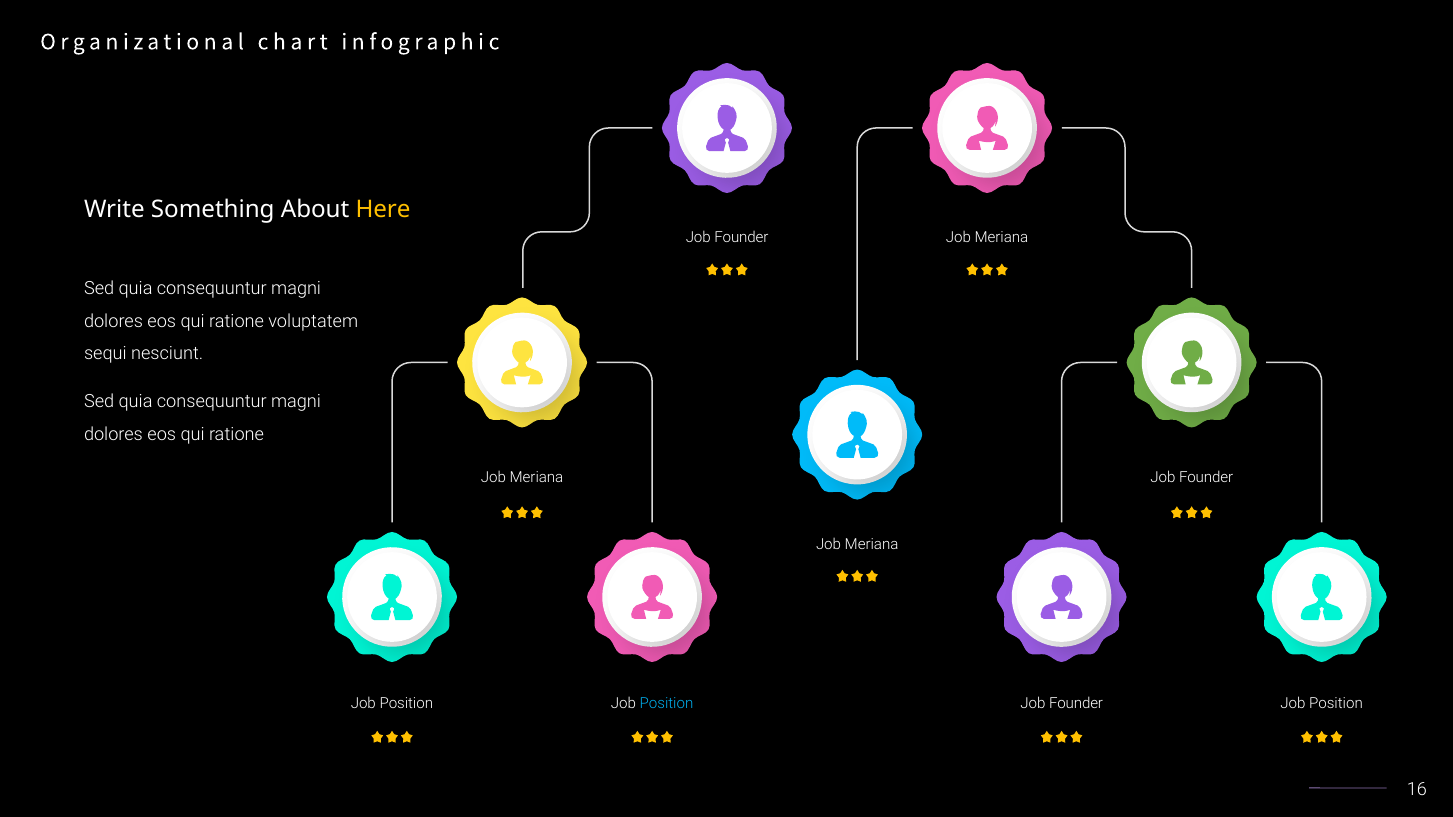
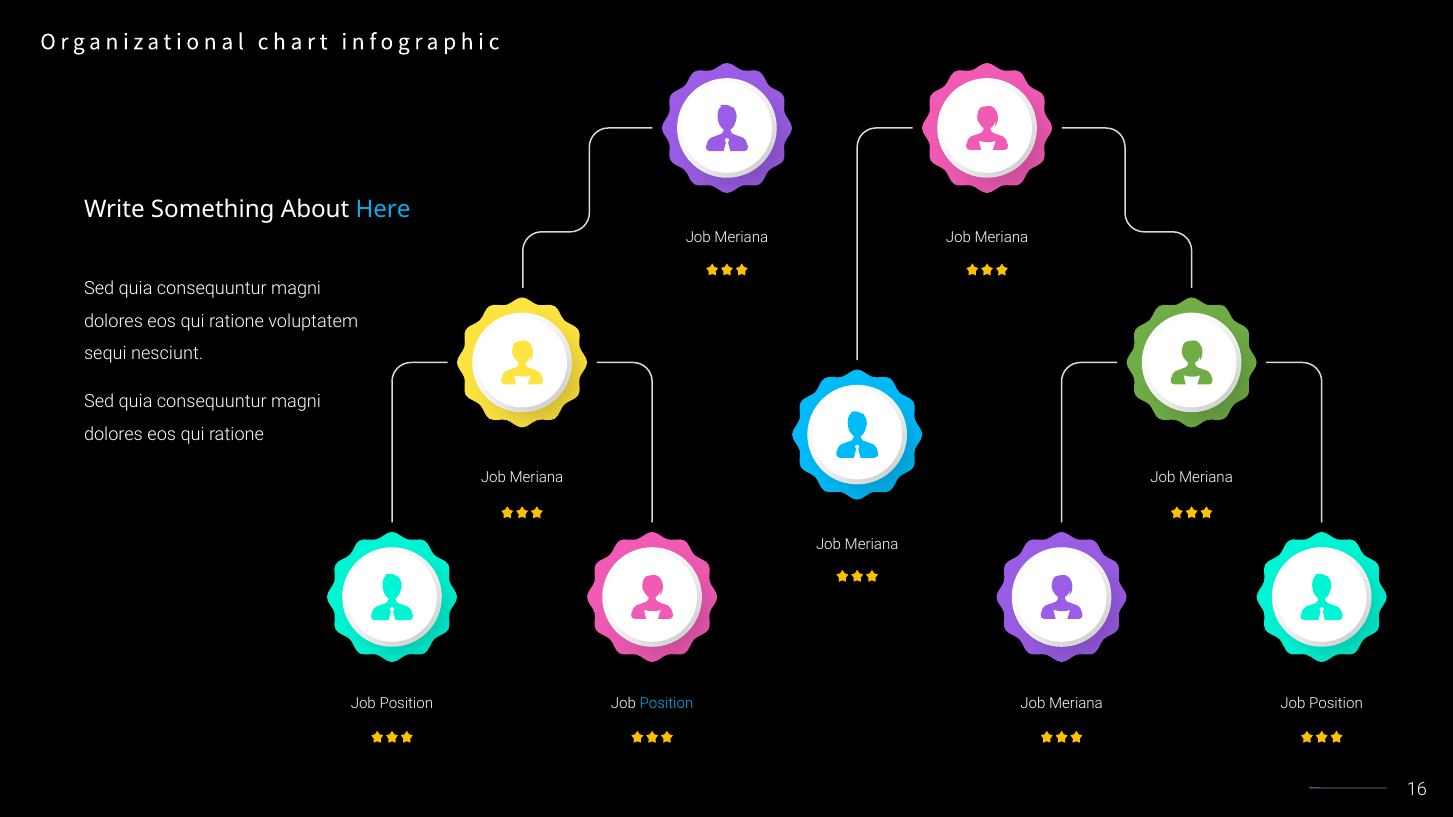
Here colour: yellow -> light blue
Founder at (741, 238): Founder -> Meriana
Founder at (1206, 478): Founder -> Meriana
Founder at (1076, 704): Founder -> Meriana
